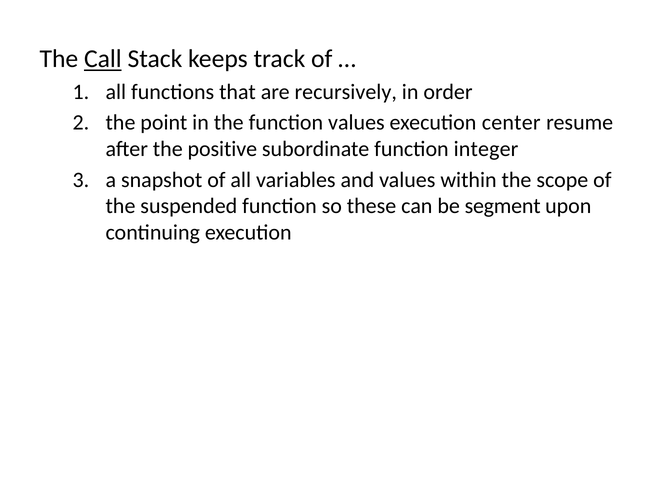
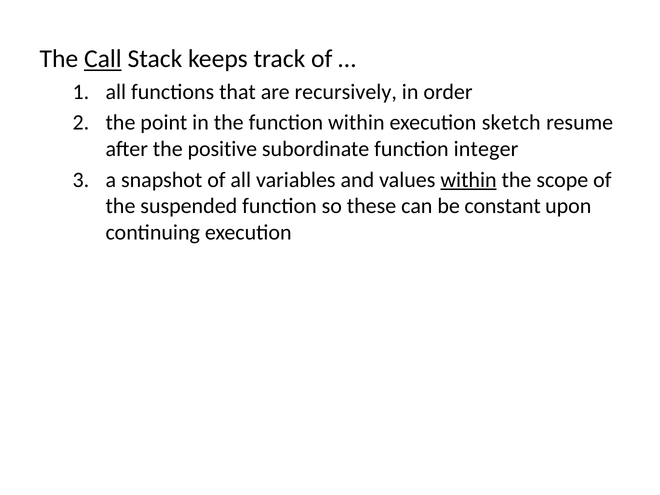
function values: values -> within
center: center -> sketch
within at (469, 180) underline: none -> present
segment: segment -> constant
